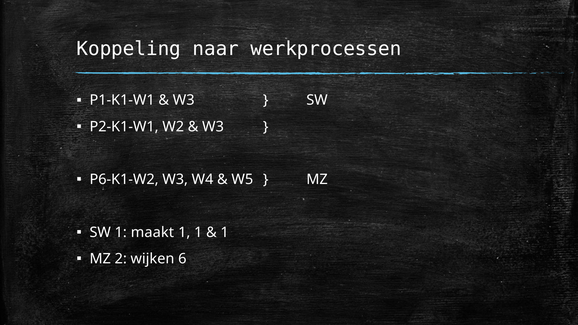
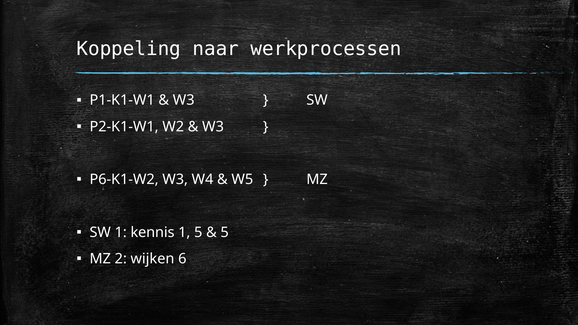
maakt: maakt -> kennis
1 1: 1 -> 5
1 at (225, 232): 1 -> 5
